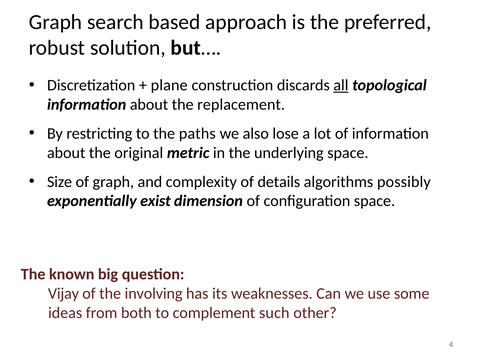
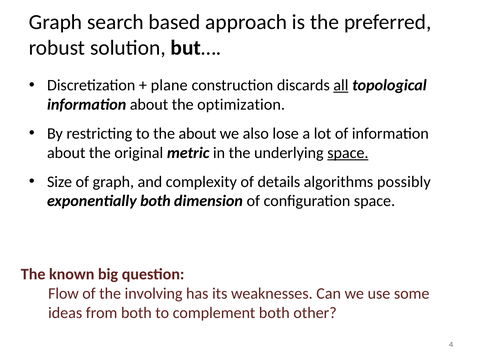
replacement: replacement -> optimization
the paths: paths -> about
space at (348, 153) underline: none -> present
exponentially exist: exist -> both
Vijay: Vijay -> Flow
complement such: such -> both
